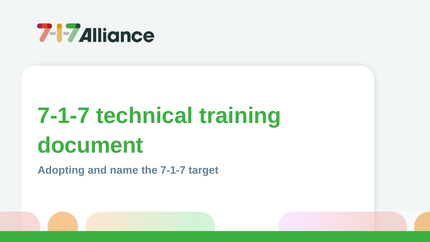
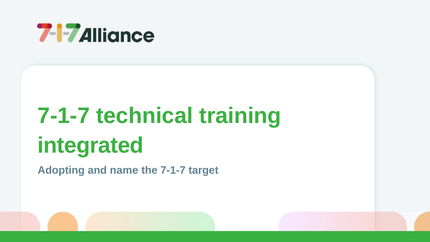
document: document -> integrated
